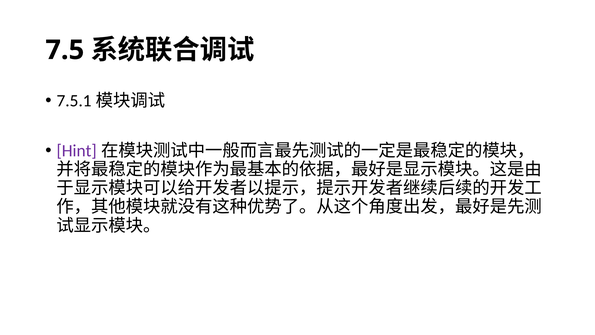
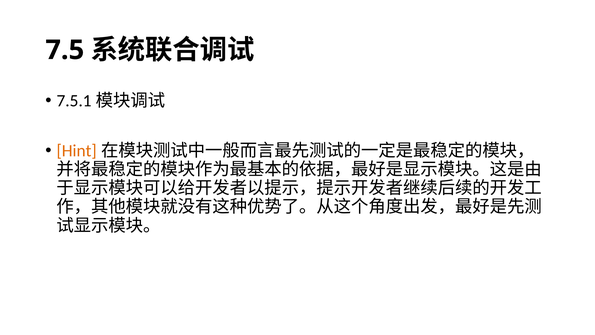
Hint colour: purple -> orange
